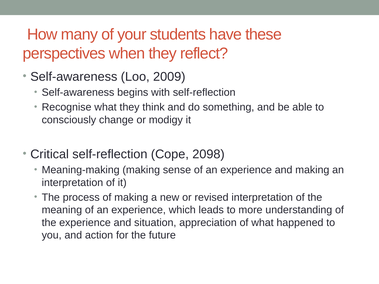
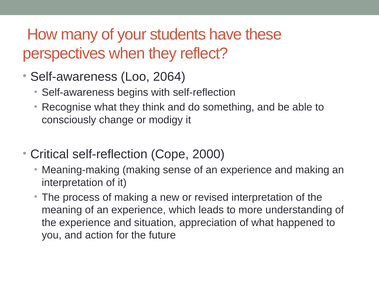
2009: 2009 -> 2064
2098: 2098 -> 2000
